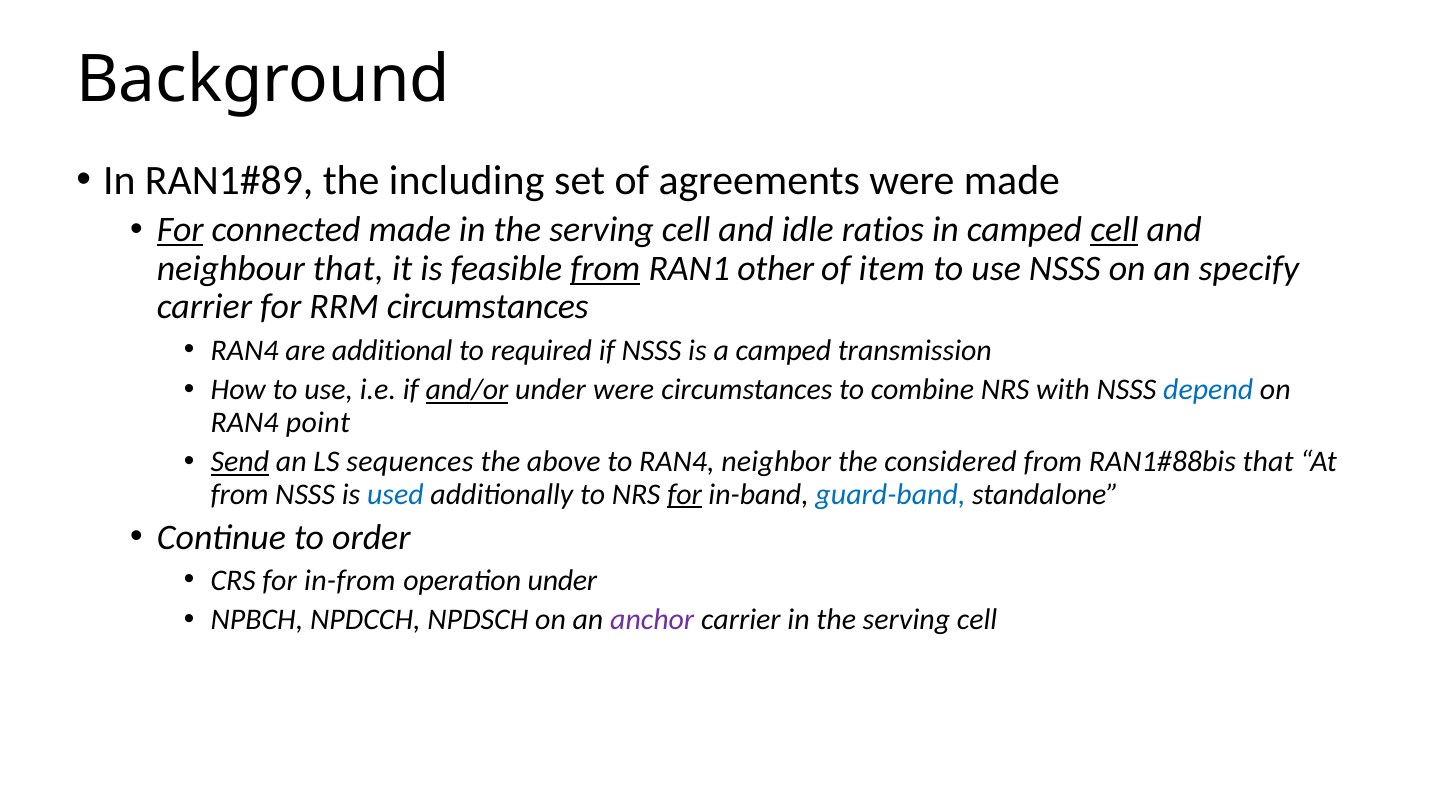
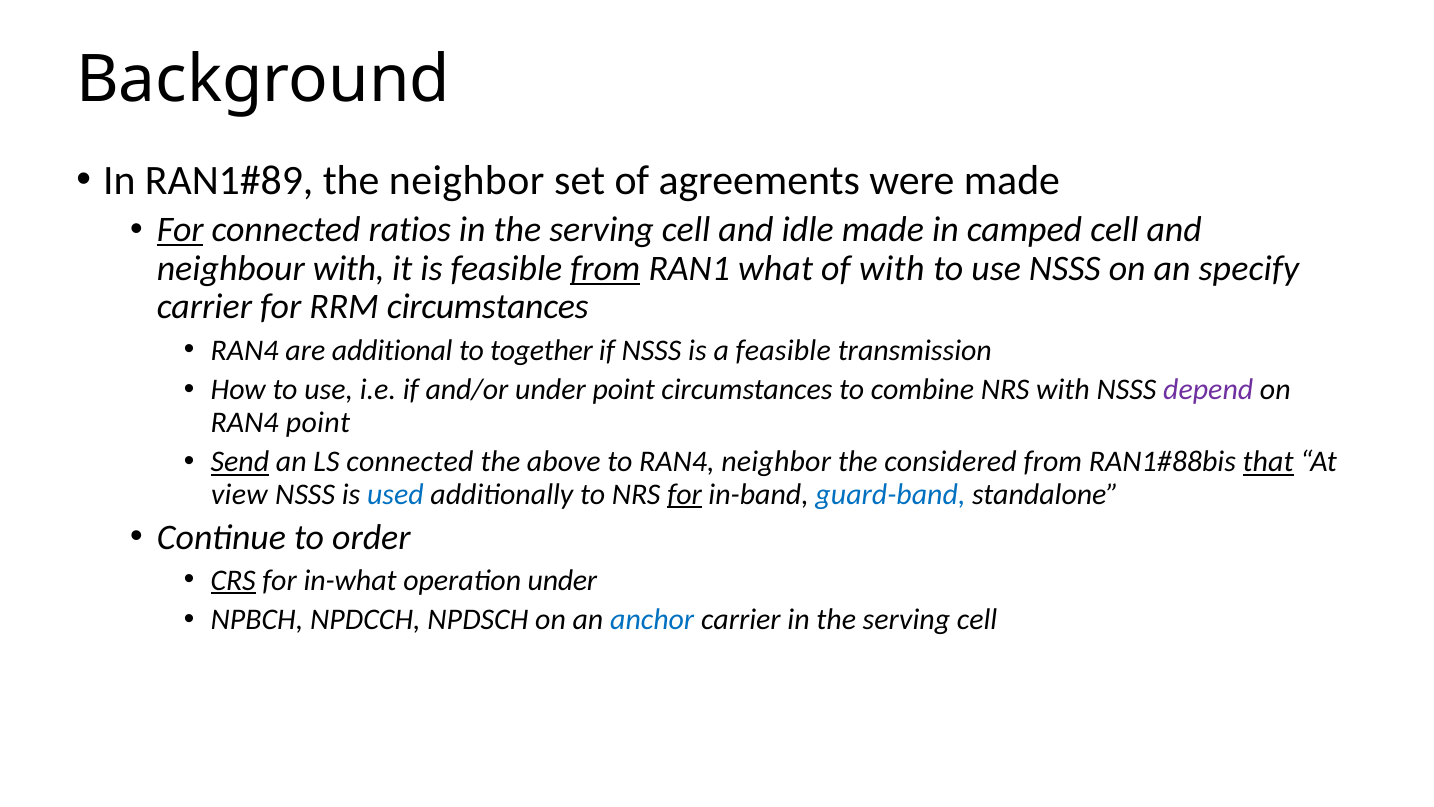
the including: including -> neighbor
connected made: made -> ratios
idle ratios: ratios -> made
cell at (1114, 230) underline: present -> none
neighbour that: that -> with
other: other -> what
of item: item -> with
required: required -> together
a camped: camped -> feasible
and/or underline: present -> none
under were: were -> point
depend colour: blue -> purple
LS sequences: sequences -> connected
that at (1268, 462) underline: none -> present
from at (240, 494): from -> view
CRS underline: none -> present
in-from: in-from -> in-what
anchor colour: purple -> blue
